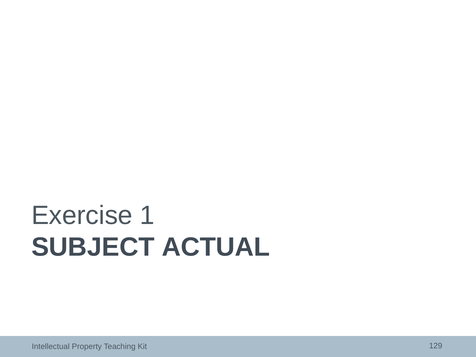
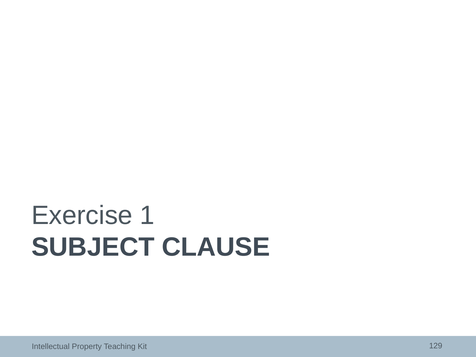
ACTUAL: ACTUAL -> CLAUSE
